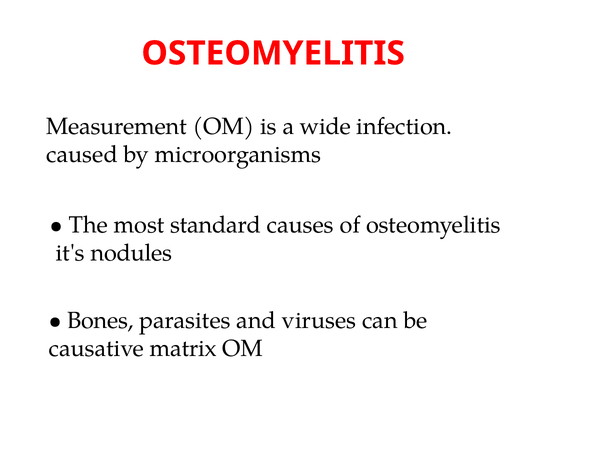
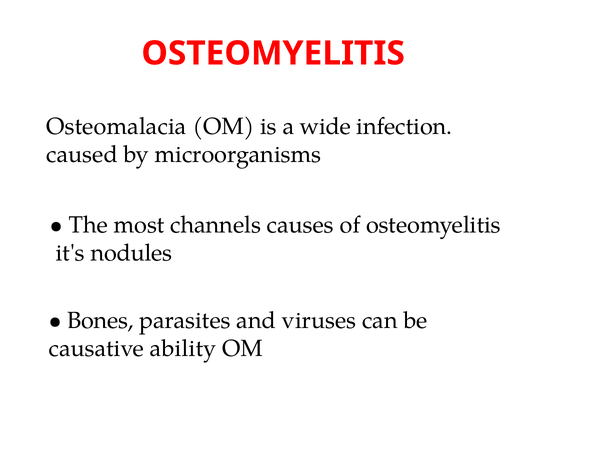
Measurement: Measurement -> Osteomalacia
standard: standard -> channels
matrix: matrix -> ability
